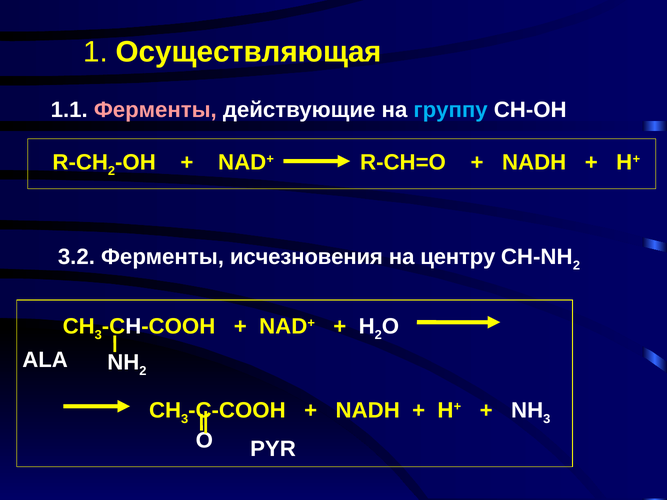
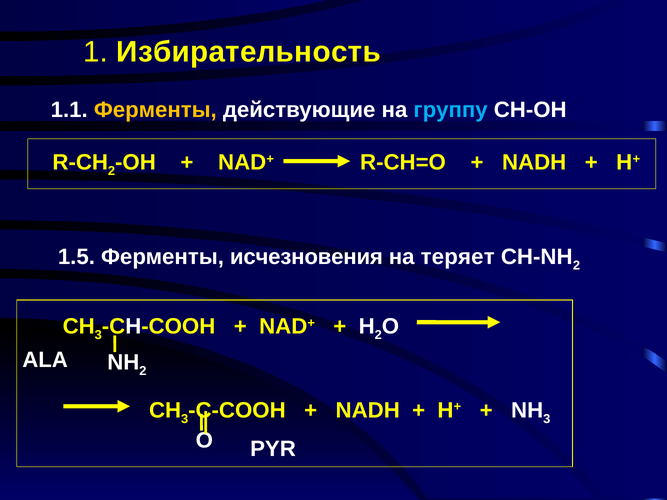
Осуществляющая: Осуществляющая -> Избирательность
Ферменты at (155, 110) colour: pink -> yellow
3.2: 3.2 -> 1.5
центру: центру -> теряет
